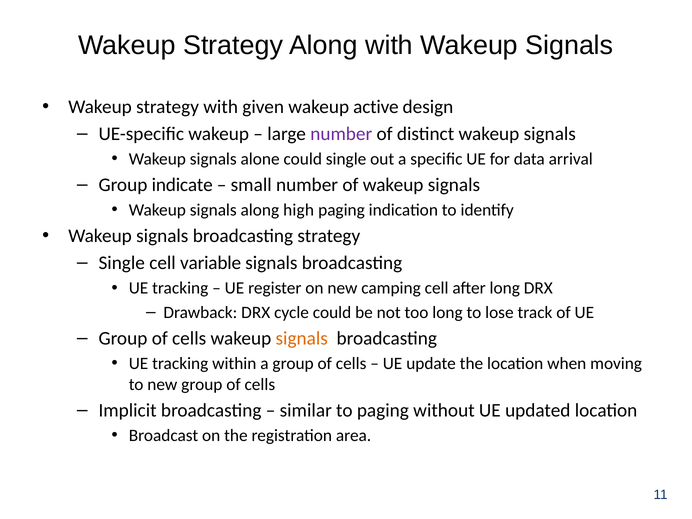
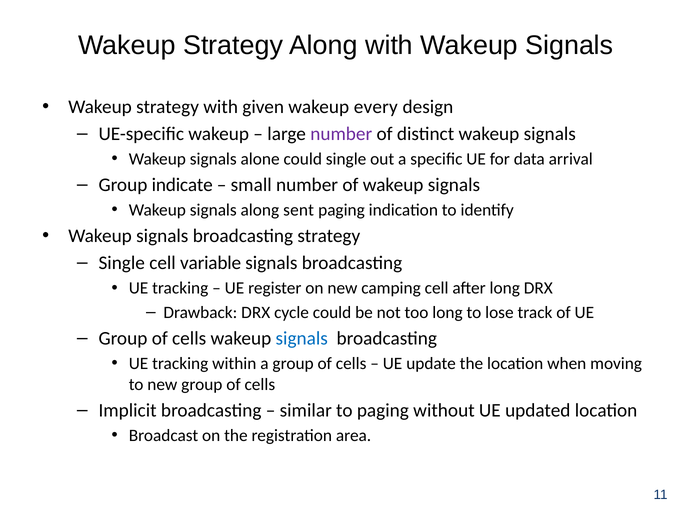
active: active -> every
high: high -> sent
signals at (302, 338) colour: orange -> blue
